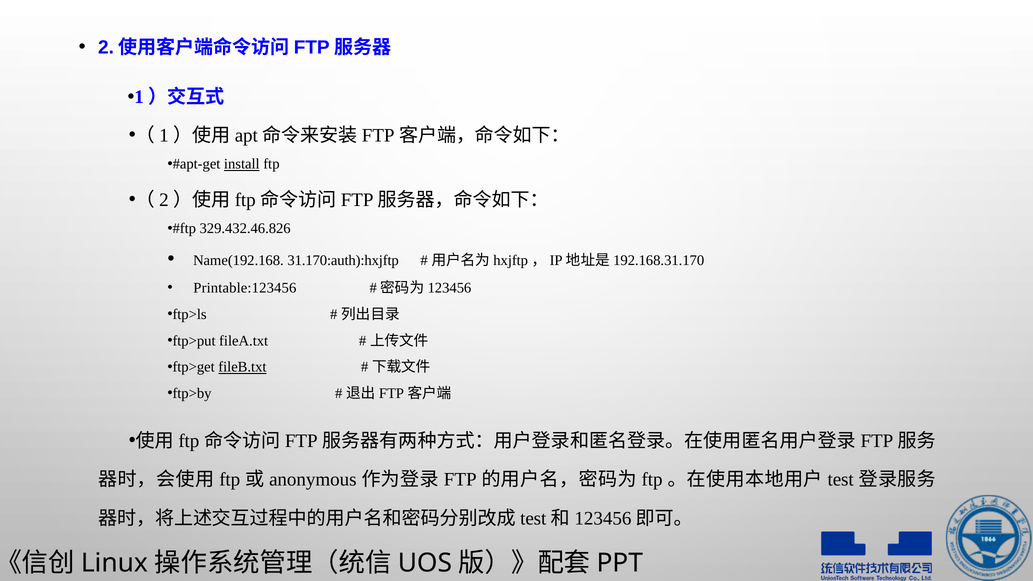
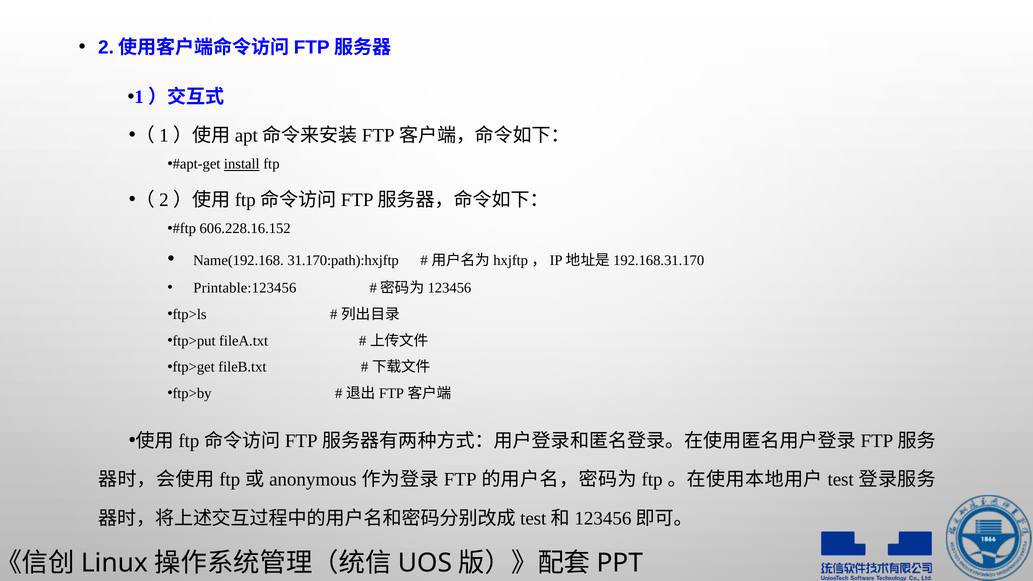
329.432.46.826: 329.432.46.826 -> 606.228.16.152
31.170:auth):hxjftp: 31.170:auth):hxjftp -> 31.170:path):hxjftp
fileB.txt underline: present -> none
